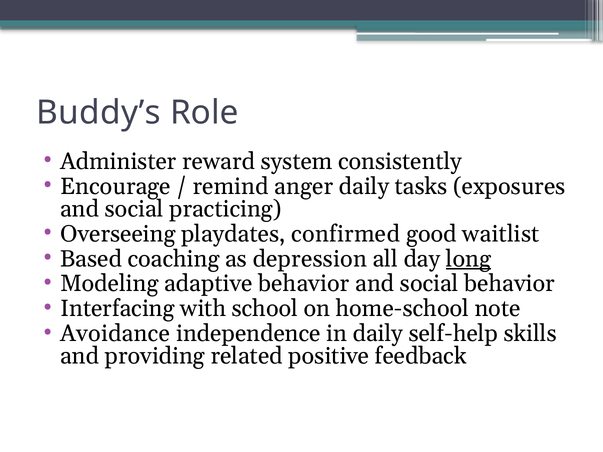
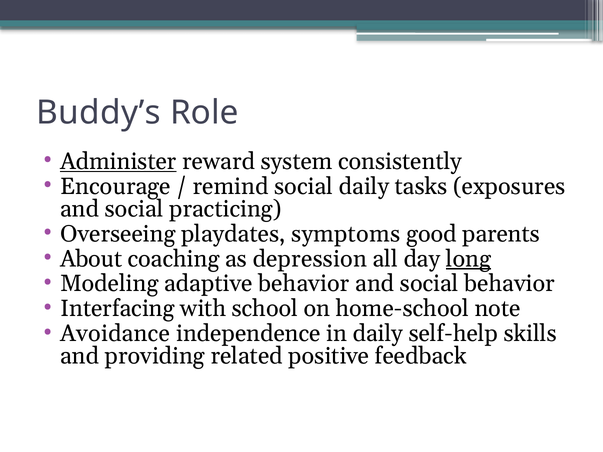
Administer underline: none -> present
remind anger: anger -> social
confirmed: confirmed -> symptoms
waitlist: waitlist -> parents
Based: Based -> About
